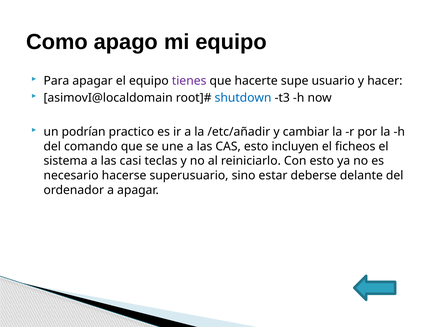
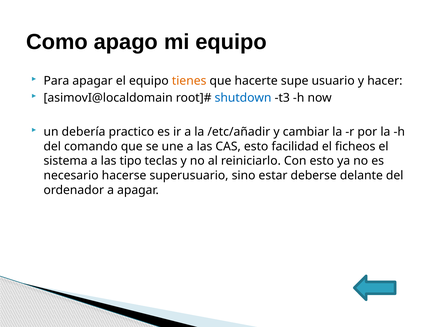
tienes colour: purple -> orange
podrían: podrían -> debería
incluyen: incluyen -> facilidad
casi: casi -> tipo
